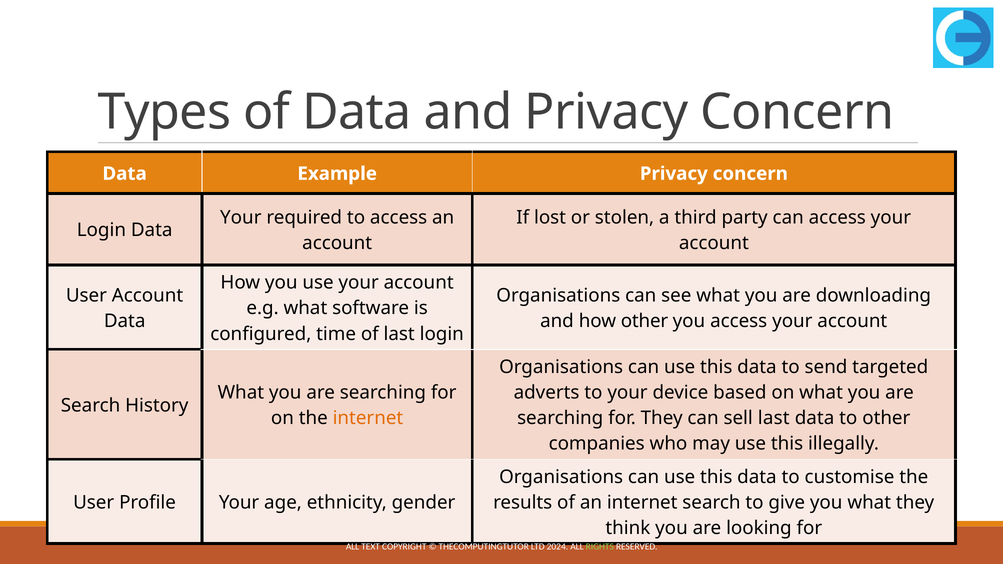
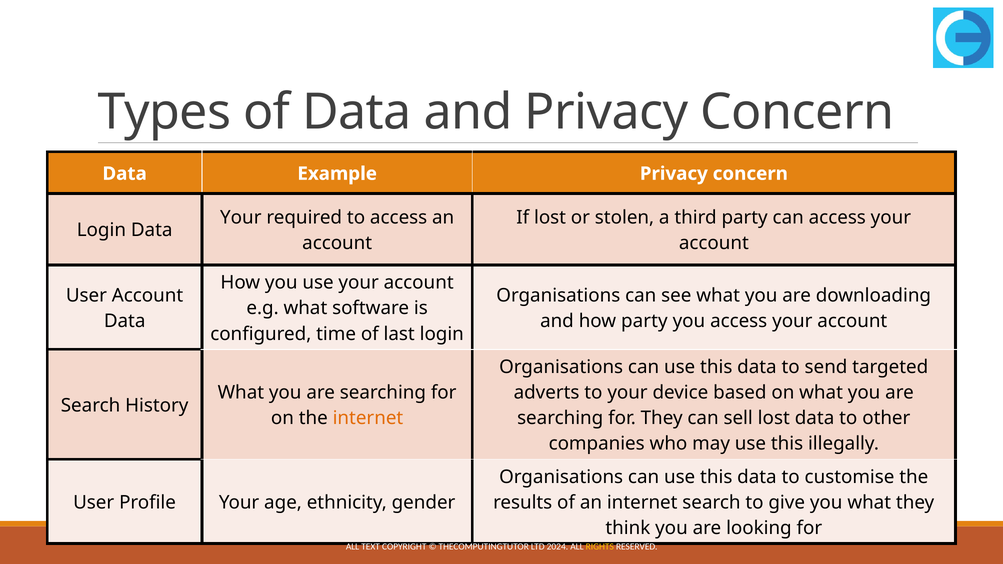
how other: other -> party
sell last: last -> lost
RIGHTS colour: light green -> yellow
